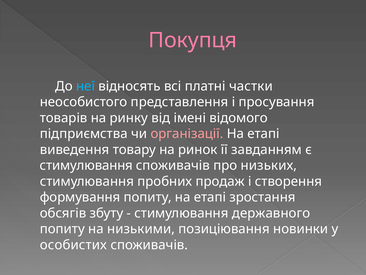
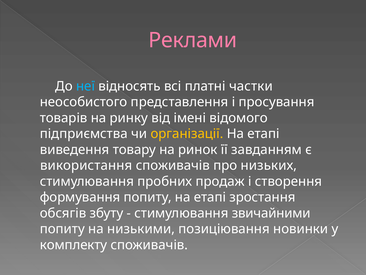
Покупця: Покупця -> Реклами
організації colour: pink -> yellow
стимулювання at (86, 165): стимулювання -> використання
державного: державного -> звичайними
особистих: особистих -> комплекту
